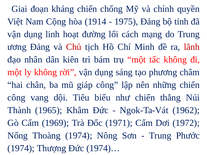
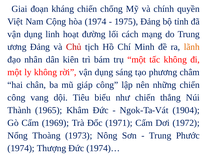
hòa 1914: 1914 -> 1974
lãnh colour: red -> orange
1962: 1962 -> 1904
Thoàng 1974: 1974 -> 1973
